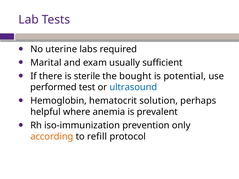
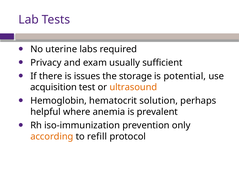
Marital: Marital -> Privacy
sterile: sterile -> issues
bought: bought -> storage
performed: performed -> acquisition
ultrasound colour: blue -> orange
